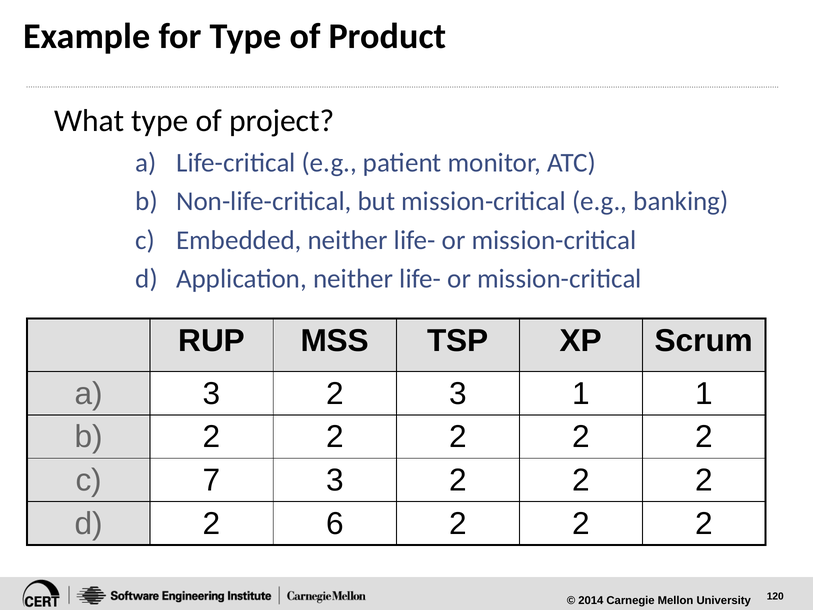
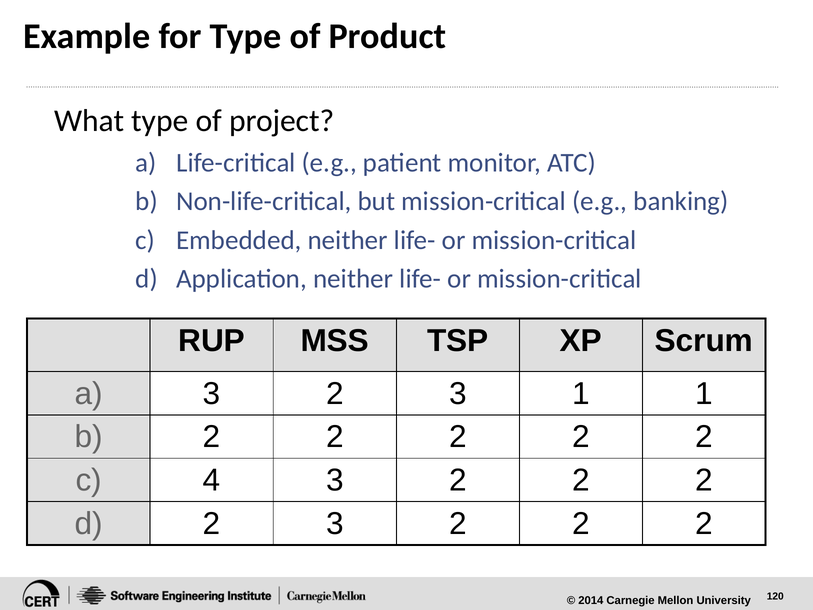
7: 7 -> 4
d 2 6: 6 -> 3
